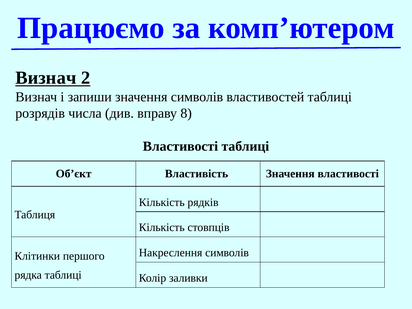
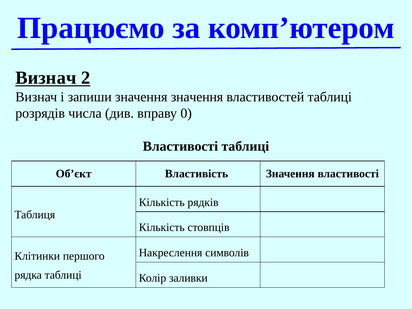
значення символів: символів -> значення
8: 8 -> 0
